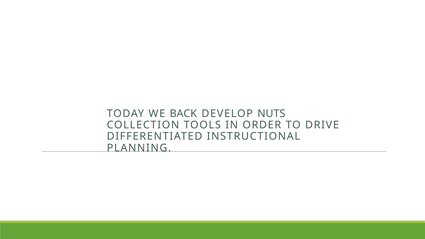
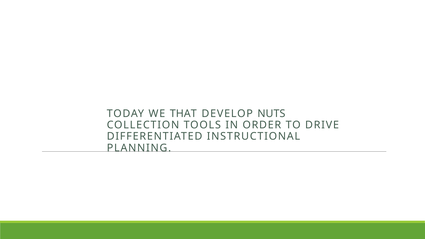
BACK: BACK -> THAT
